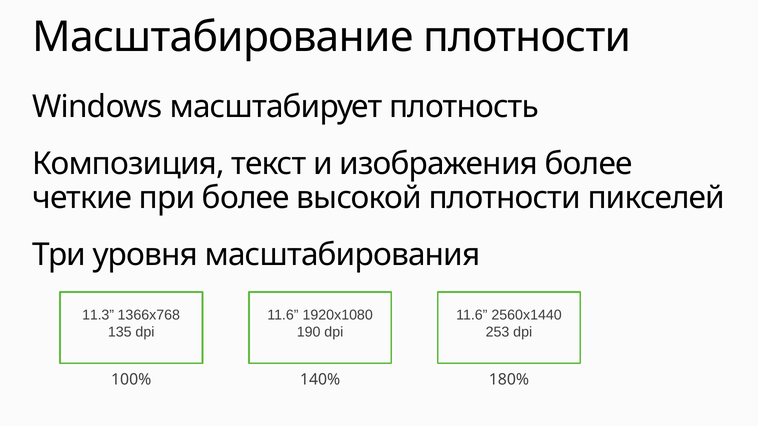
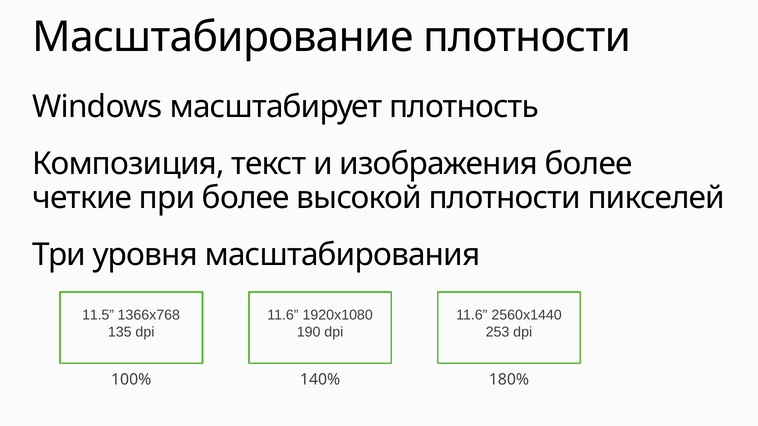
11.3: 11.3 -> 11.5
